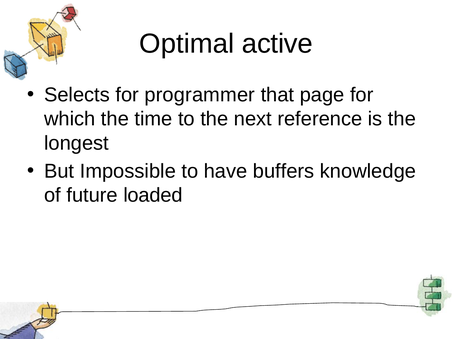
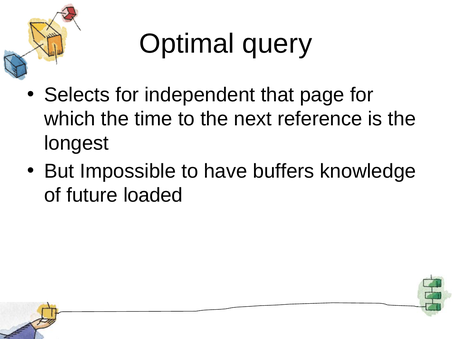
active: active -> query
programmer: programmer -> independent
